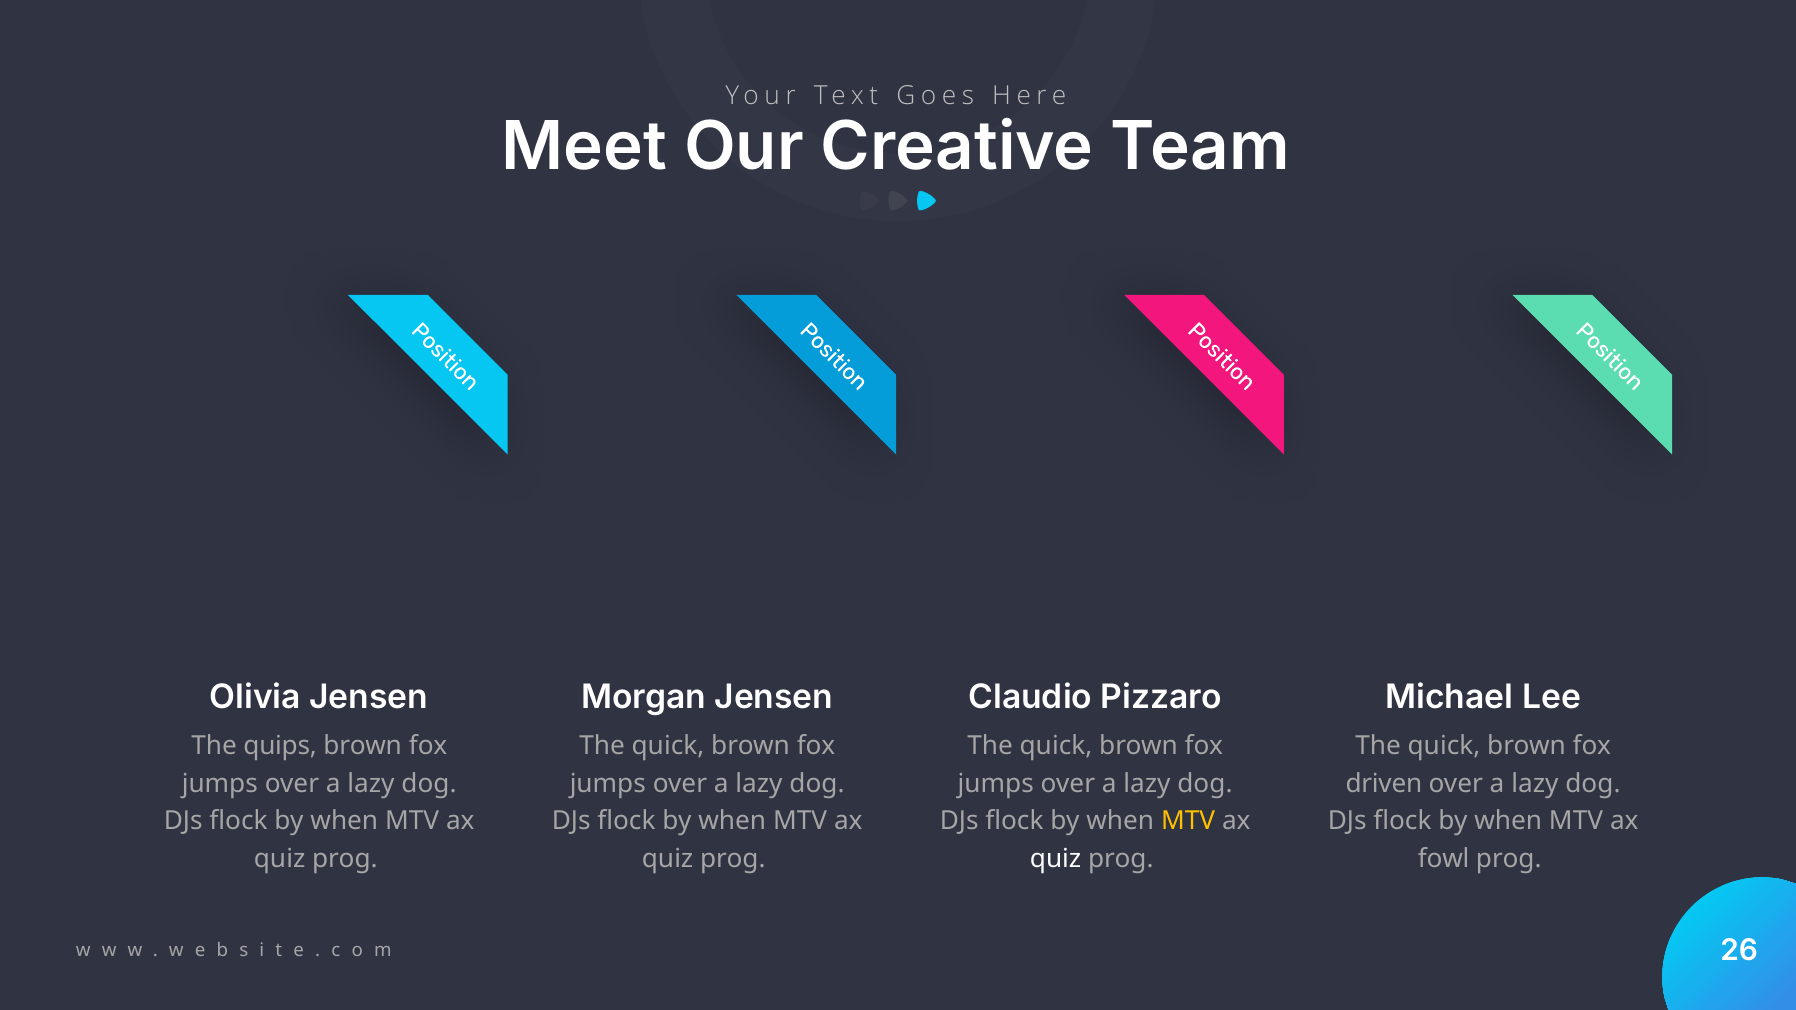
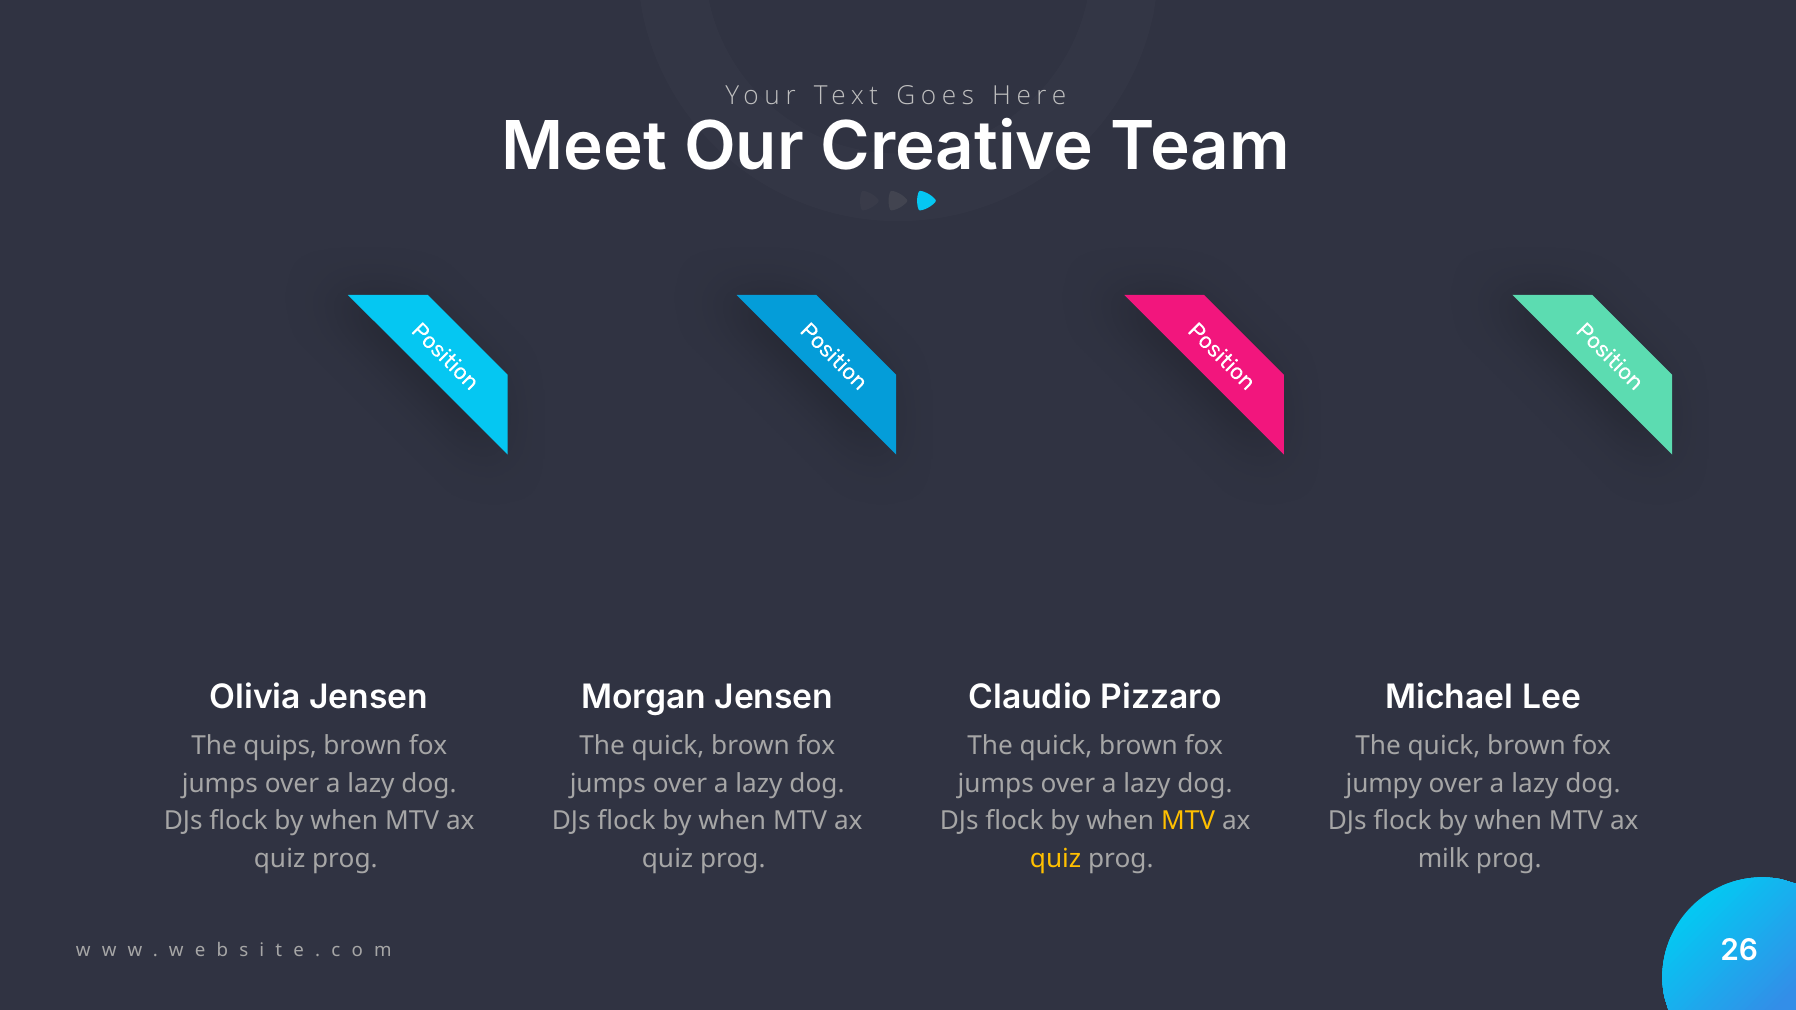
driven: driven -> jumpy
quiz at (1056, 859) colour: white -> yellow
fowl: fowl -> milk
